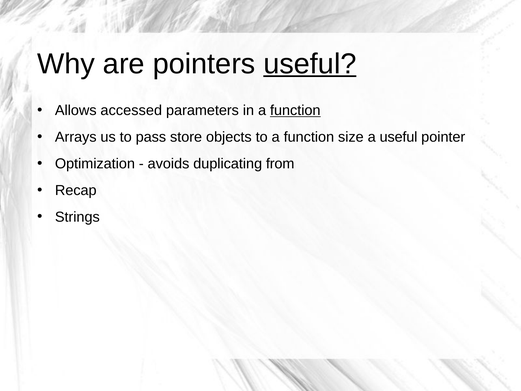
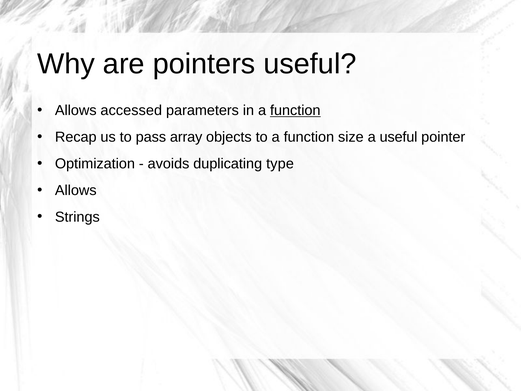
useful at (310, 64) underline: present -> none
Arrays: Arrays -> Recap
store: store -> array
from: from -> type
Recap at (76, 190): Recap -> Allows
